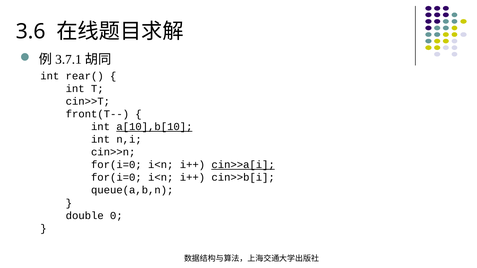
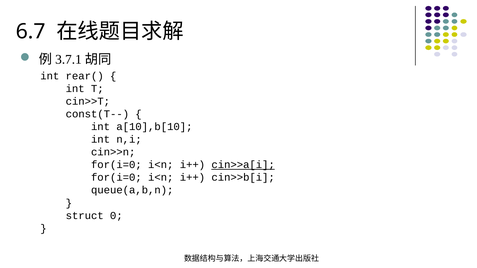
3.6: 3.6 -> 6.7
front(T--: front(T-- -> const(T--
a[10],b[10 underline: present -> none
double: double -> struct
